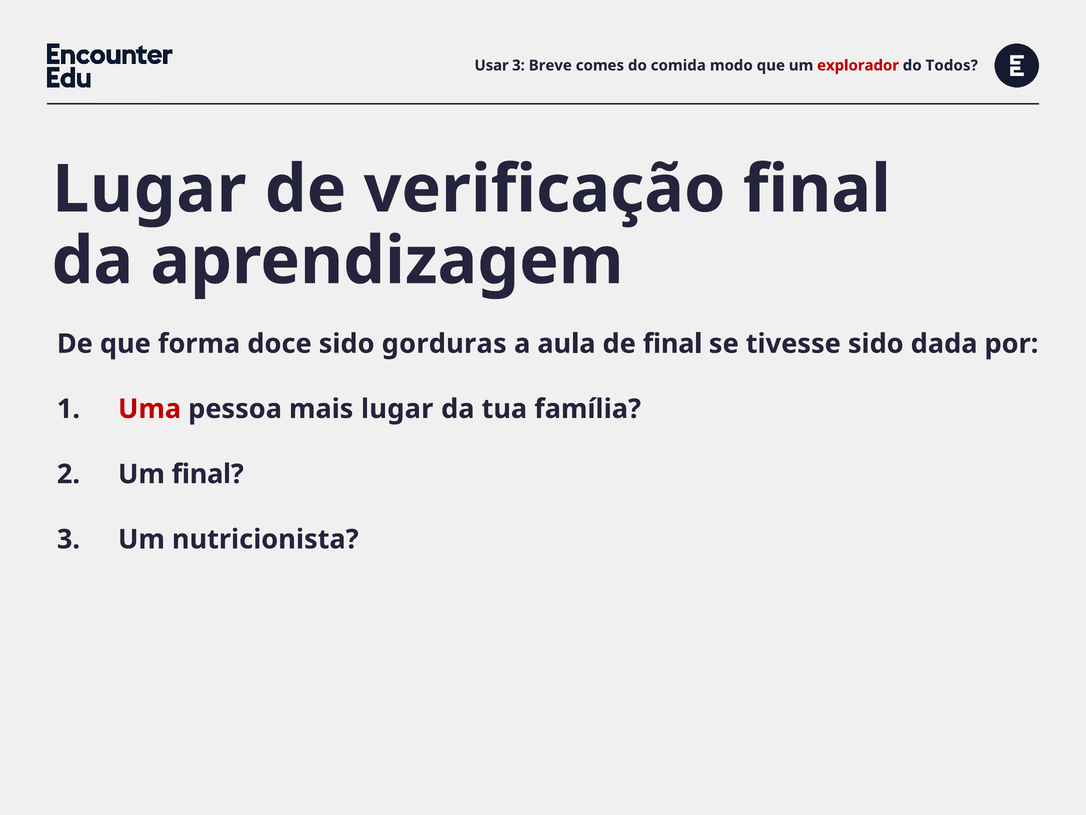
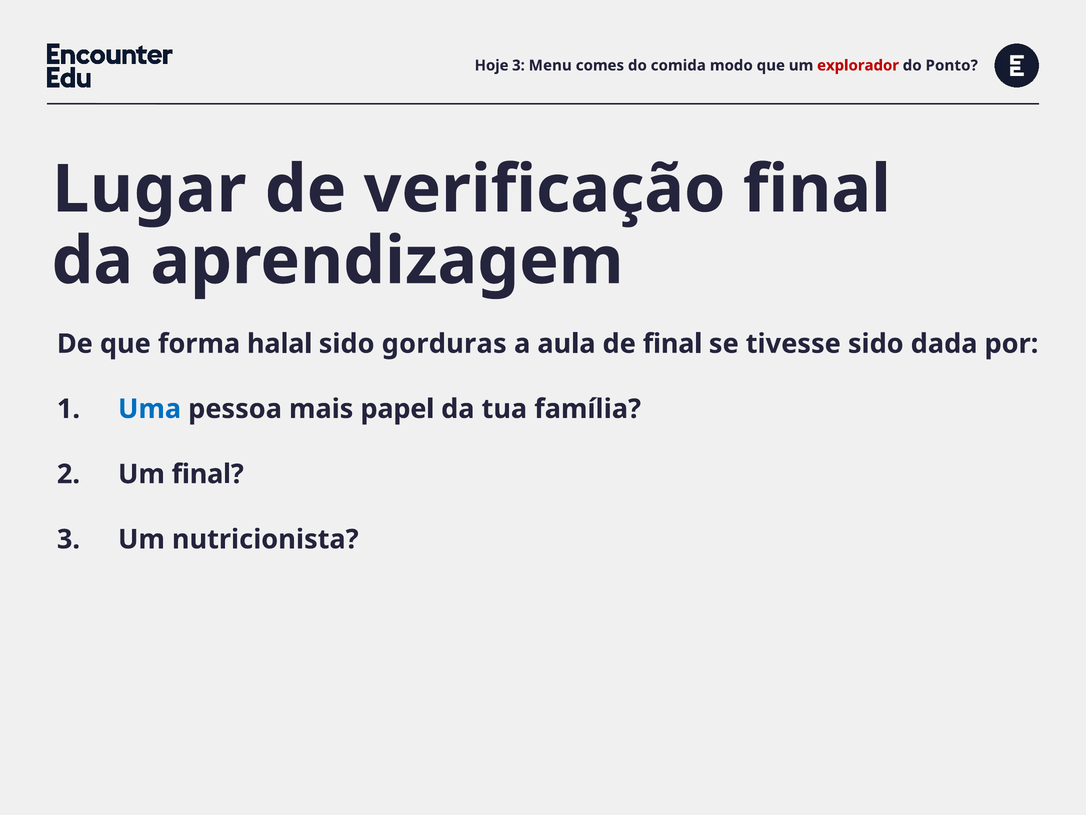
Usar: Usar -> Hoje
Breve: Breve -> Menu
Todos: Todos -> Ponto
doce: doce -> halal
Uma colour: red -> blue
mais lugar: lugar -> papel
